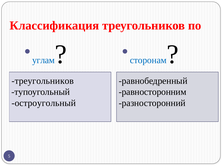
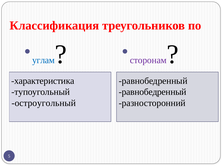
сторонам colour: blue -> purple
треугольников at (43, 81): треугольников -> характеристика
равносторонним at (153, 92): равносторонним -> равнобедренный
